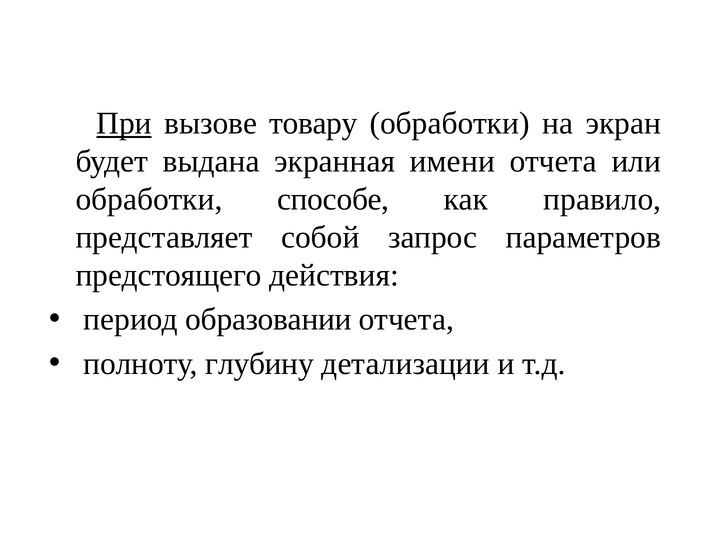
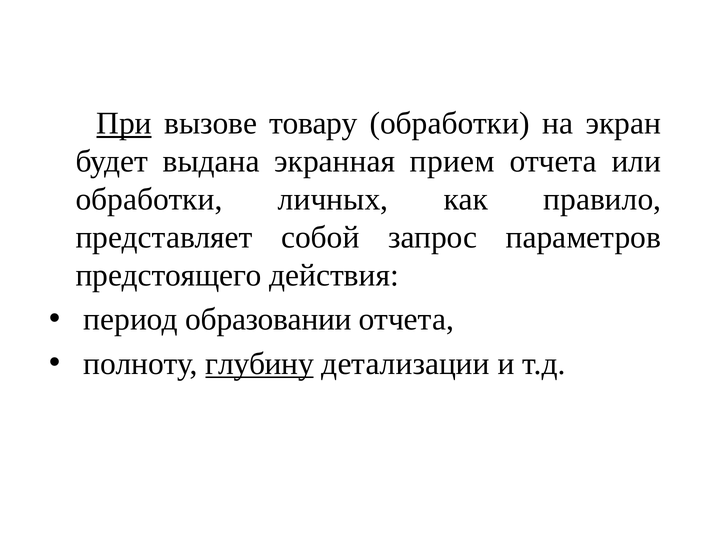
имени: имени -> прием
способе: способе -> личных
глубину underline: none -> present
